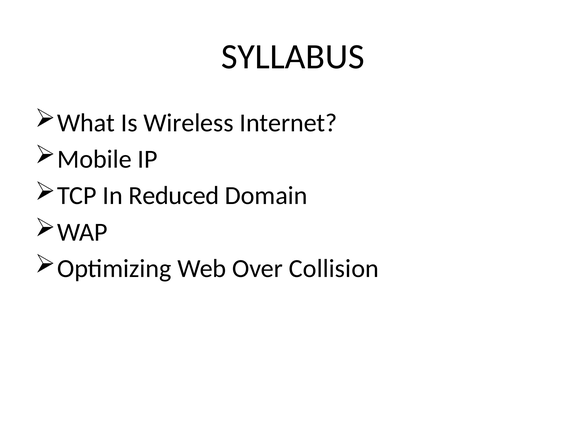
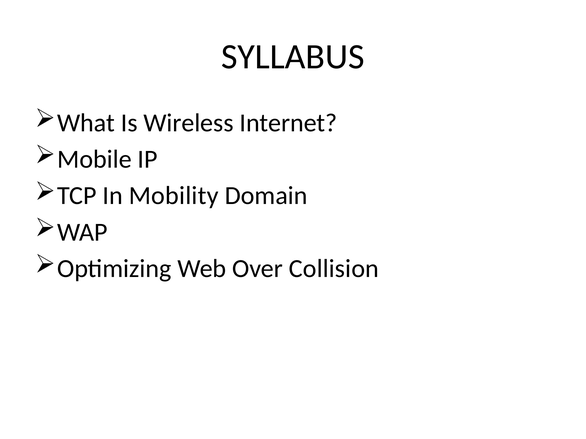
Reduced: Reduced -> Mobility
